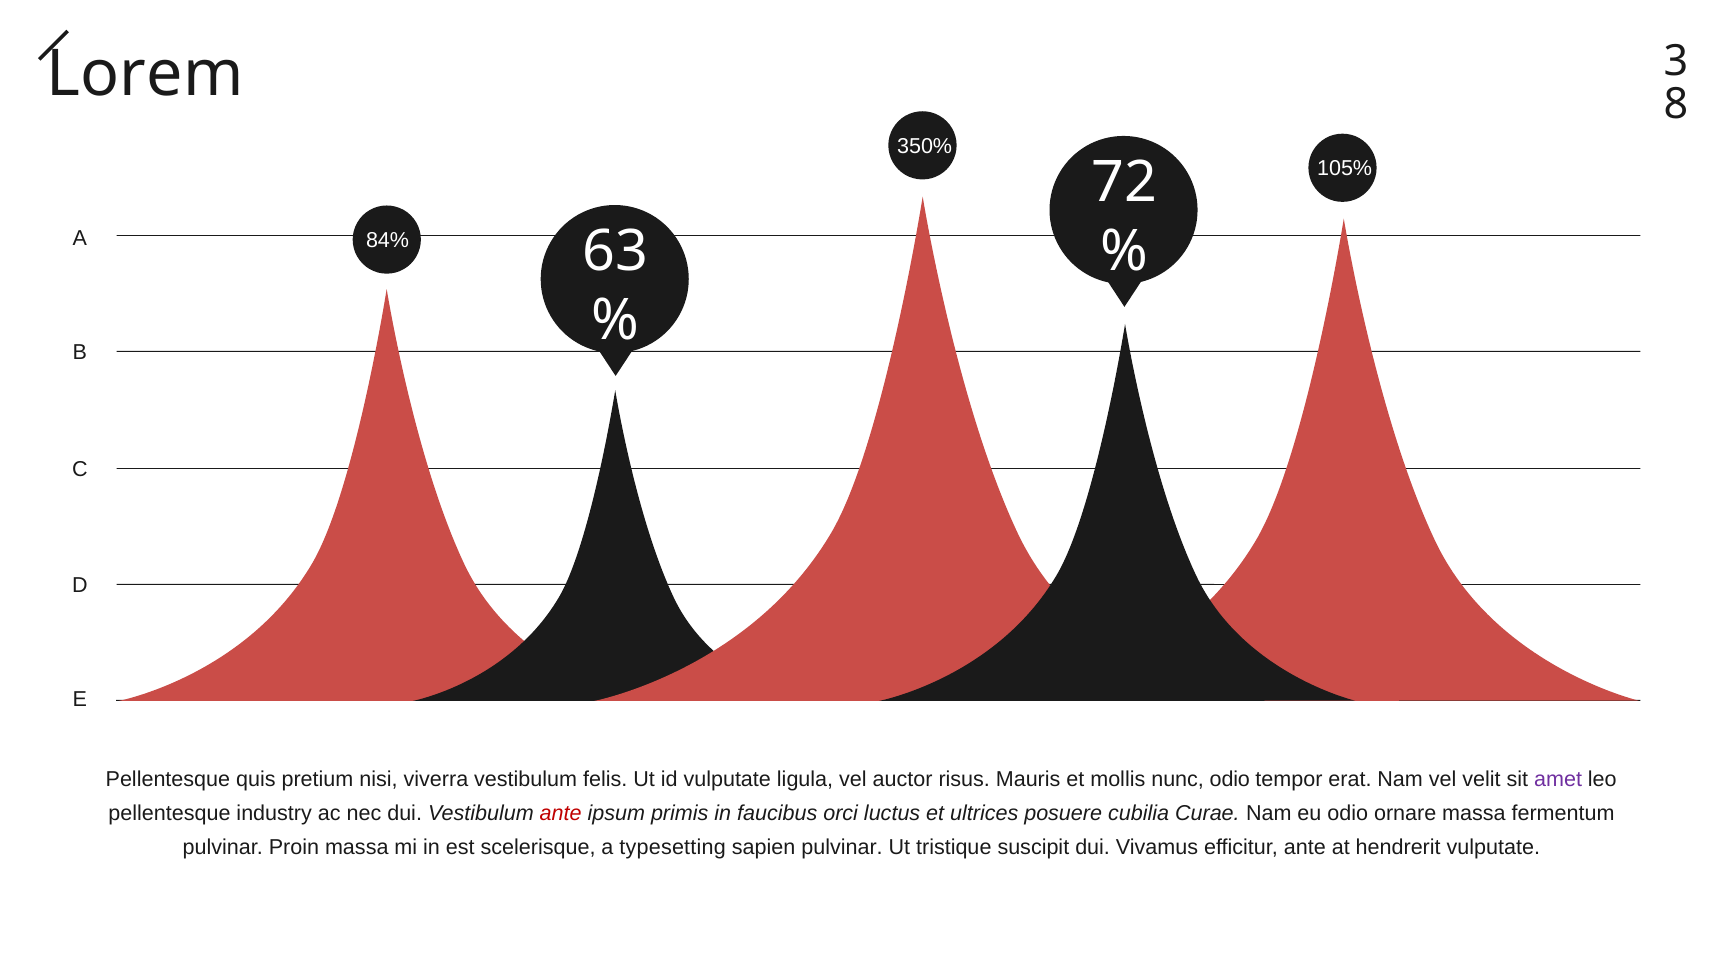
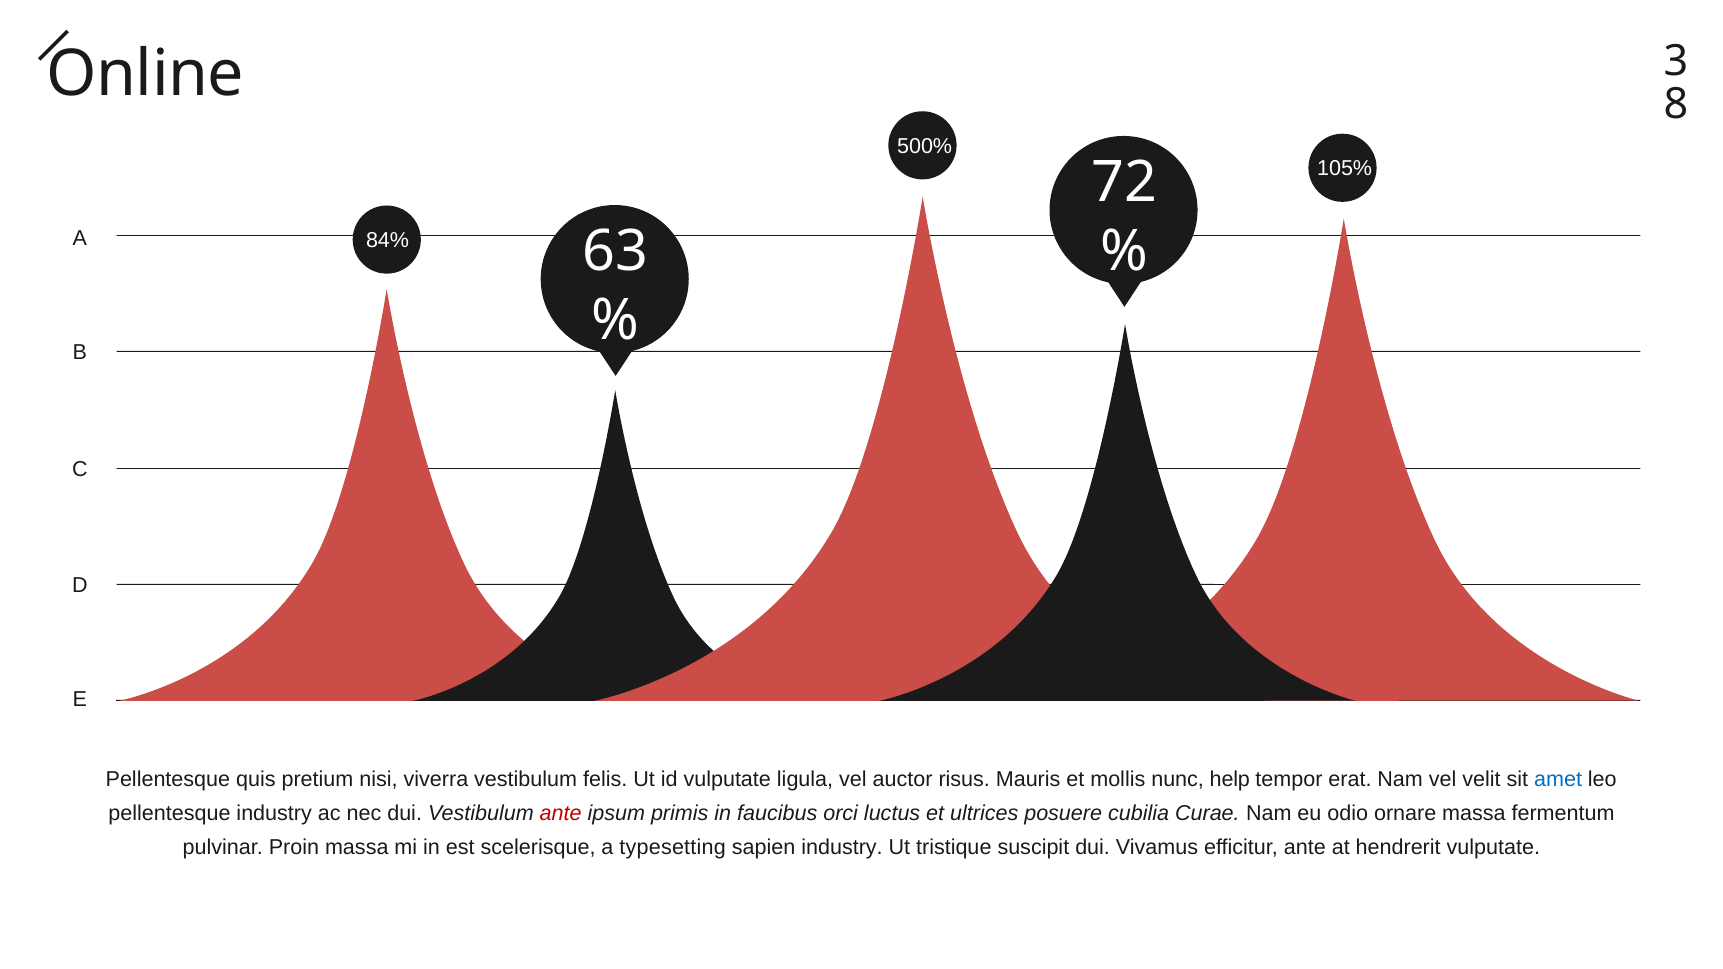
Lorem: Lorem -> Online
350%: 350% -> 500%
nunc odio: odio -> help
amet colour: purple -> blue
sapien pulvinar: pulvinar -> industry
